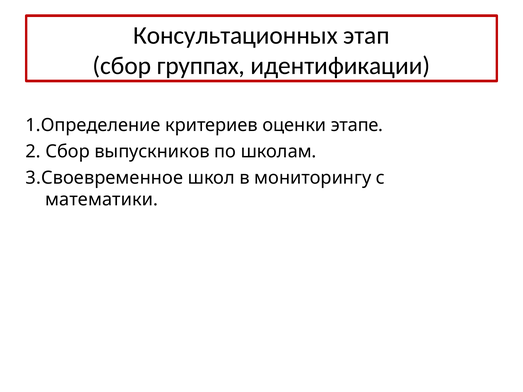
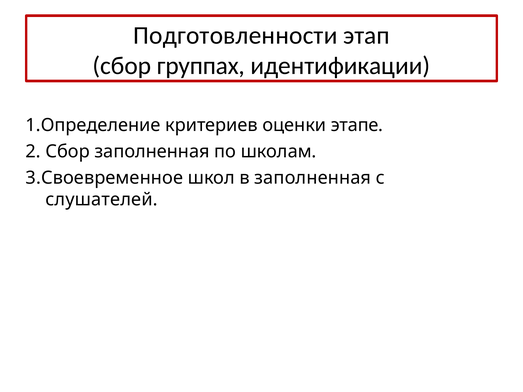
Консультационных: Консультационных -> Подготовленности
Сбор выпускников: выпускников -> заполненная
в мониторингу: мониторингу -> заполненная
математики: математики -> слушателей
